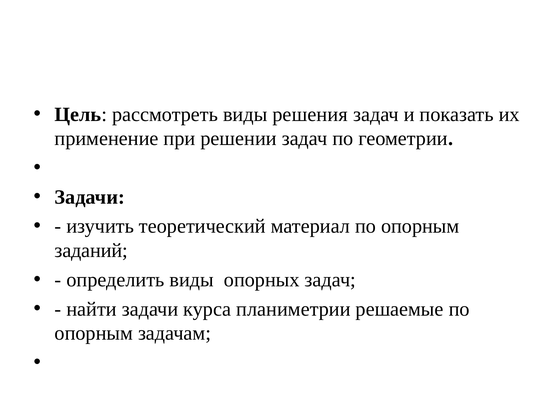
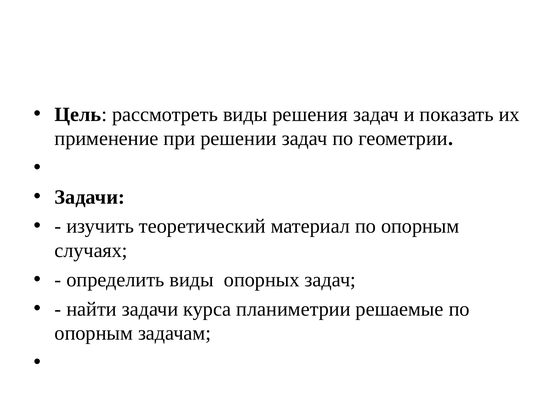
заданий: заданий -> случаях
